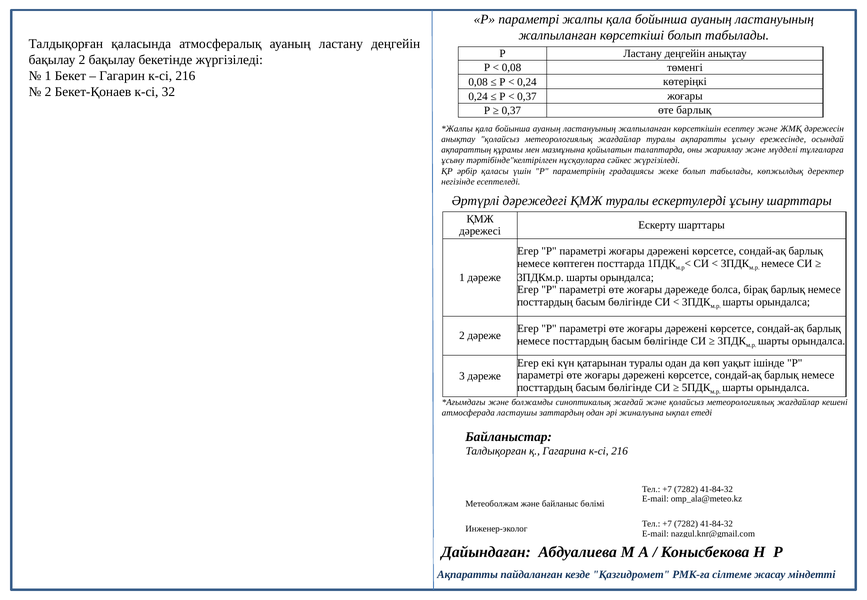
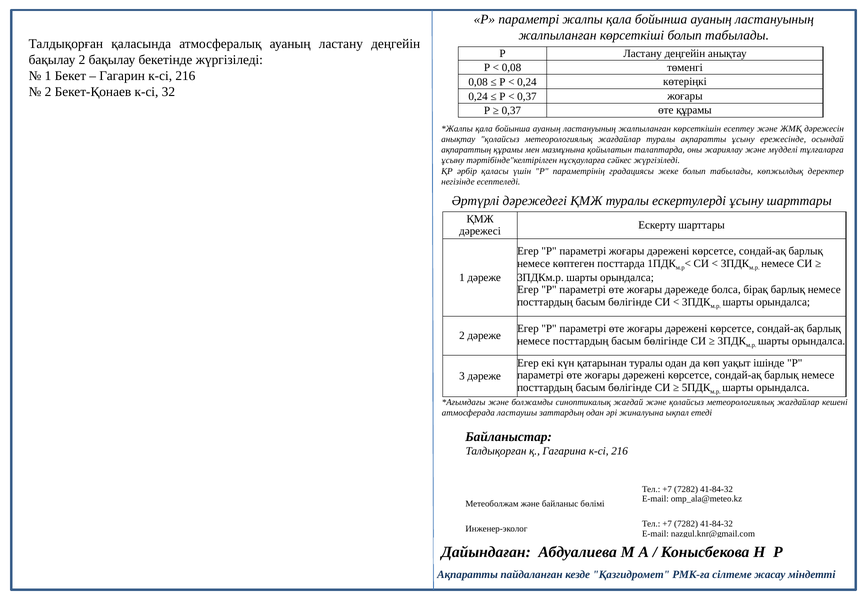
өте барлық: барлық -> құрамы
